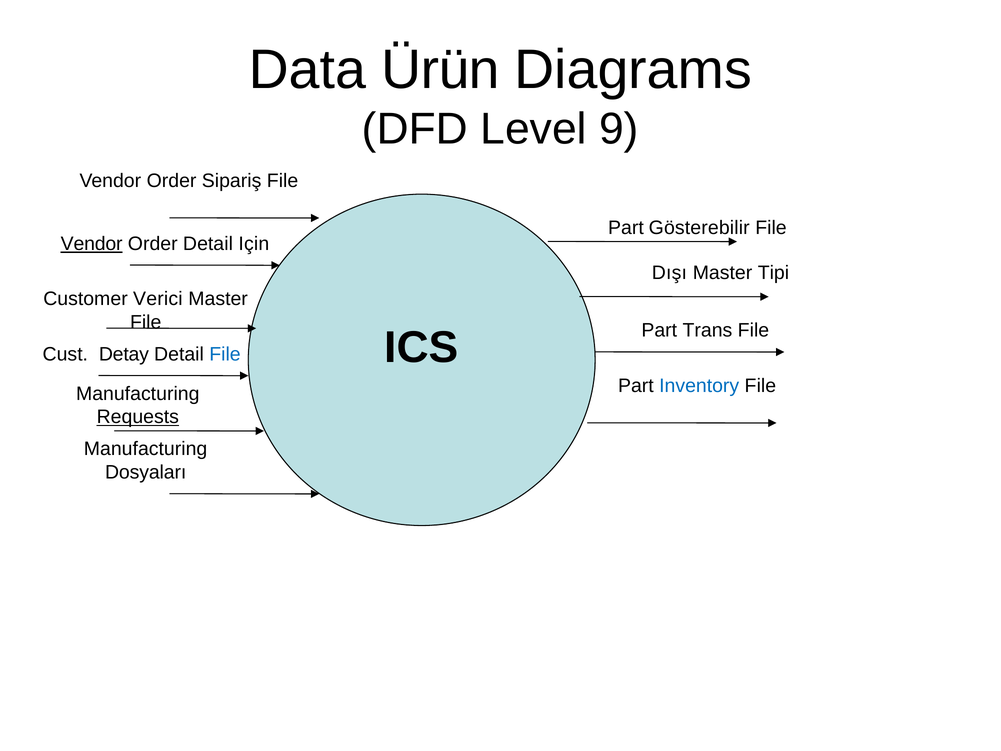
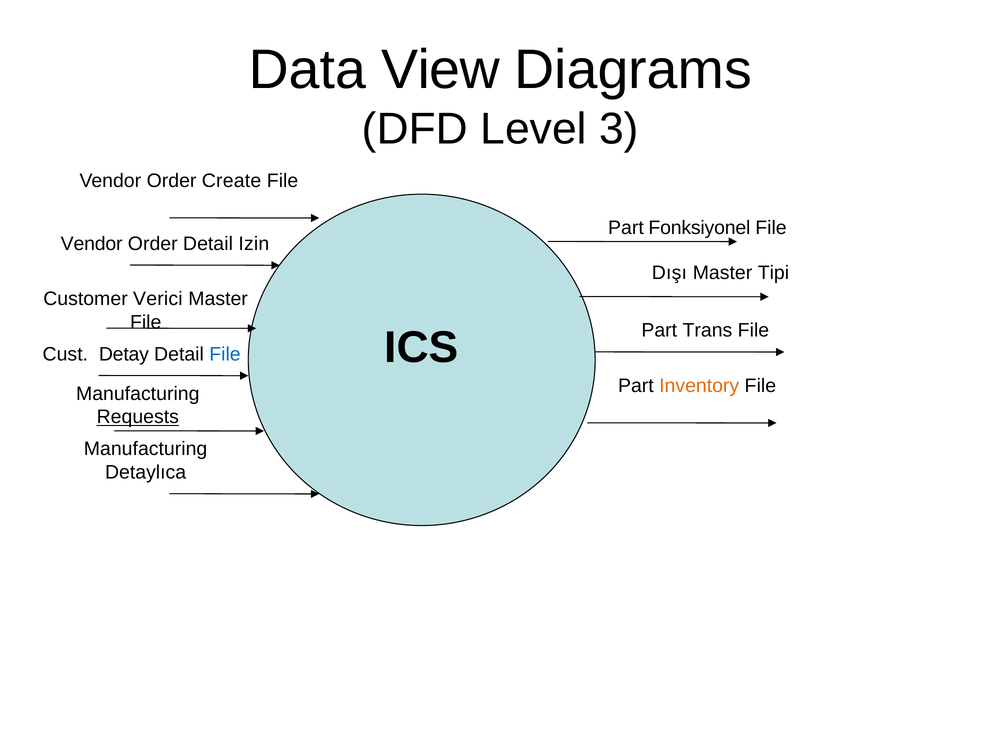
Ürün: Ürün -> View
9: 9 -> 3
Sipariş: Sipariş -> Create
Gösterebilir: Gösterebilir -> Fonksiyonel
Vendor at (92, 244) underline: present -> none
Için: Için -> Izin
Inventory colour: blue -> orange
Dosyaları: Dosyaları -> Detaylıca
